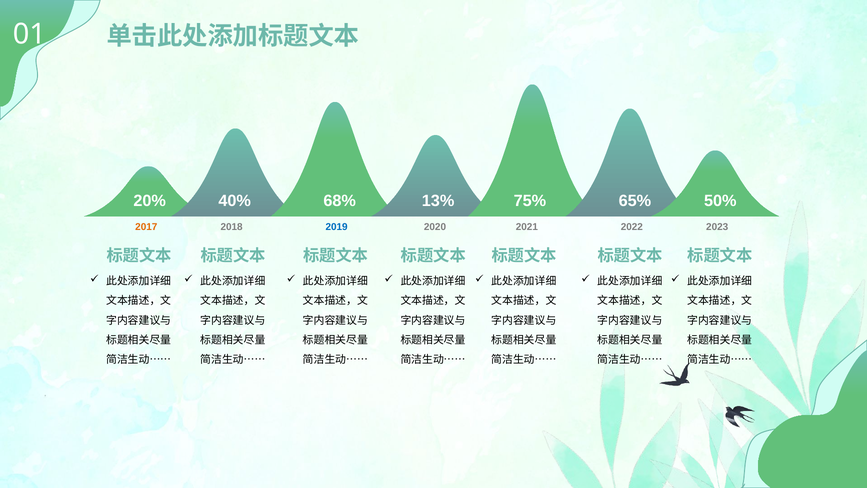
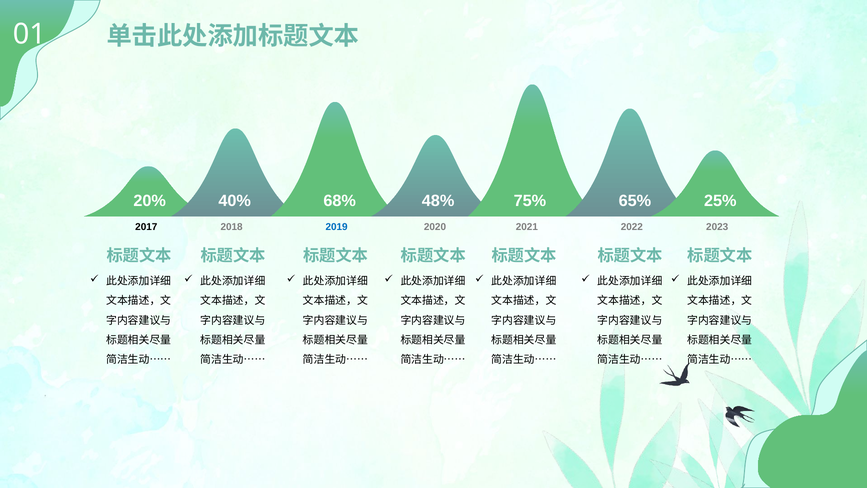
13%: 13% -> 48%
50%: 50% -> 25%
2017 colour: orange -> black
